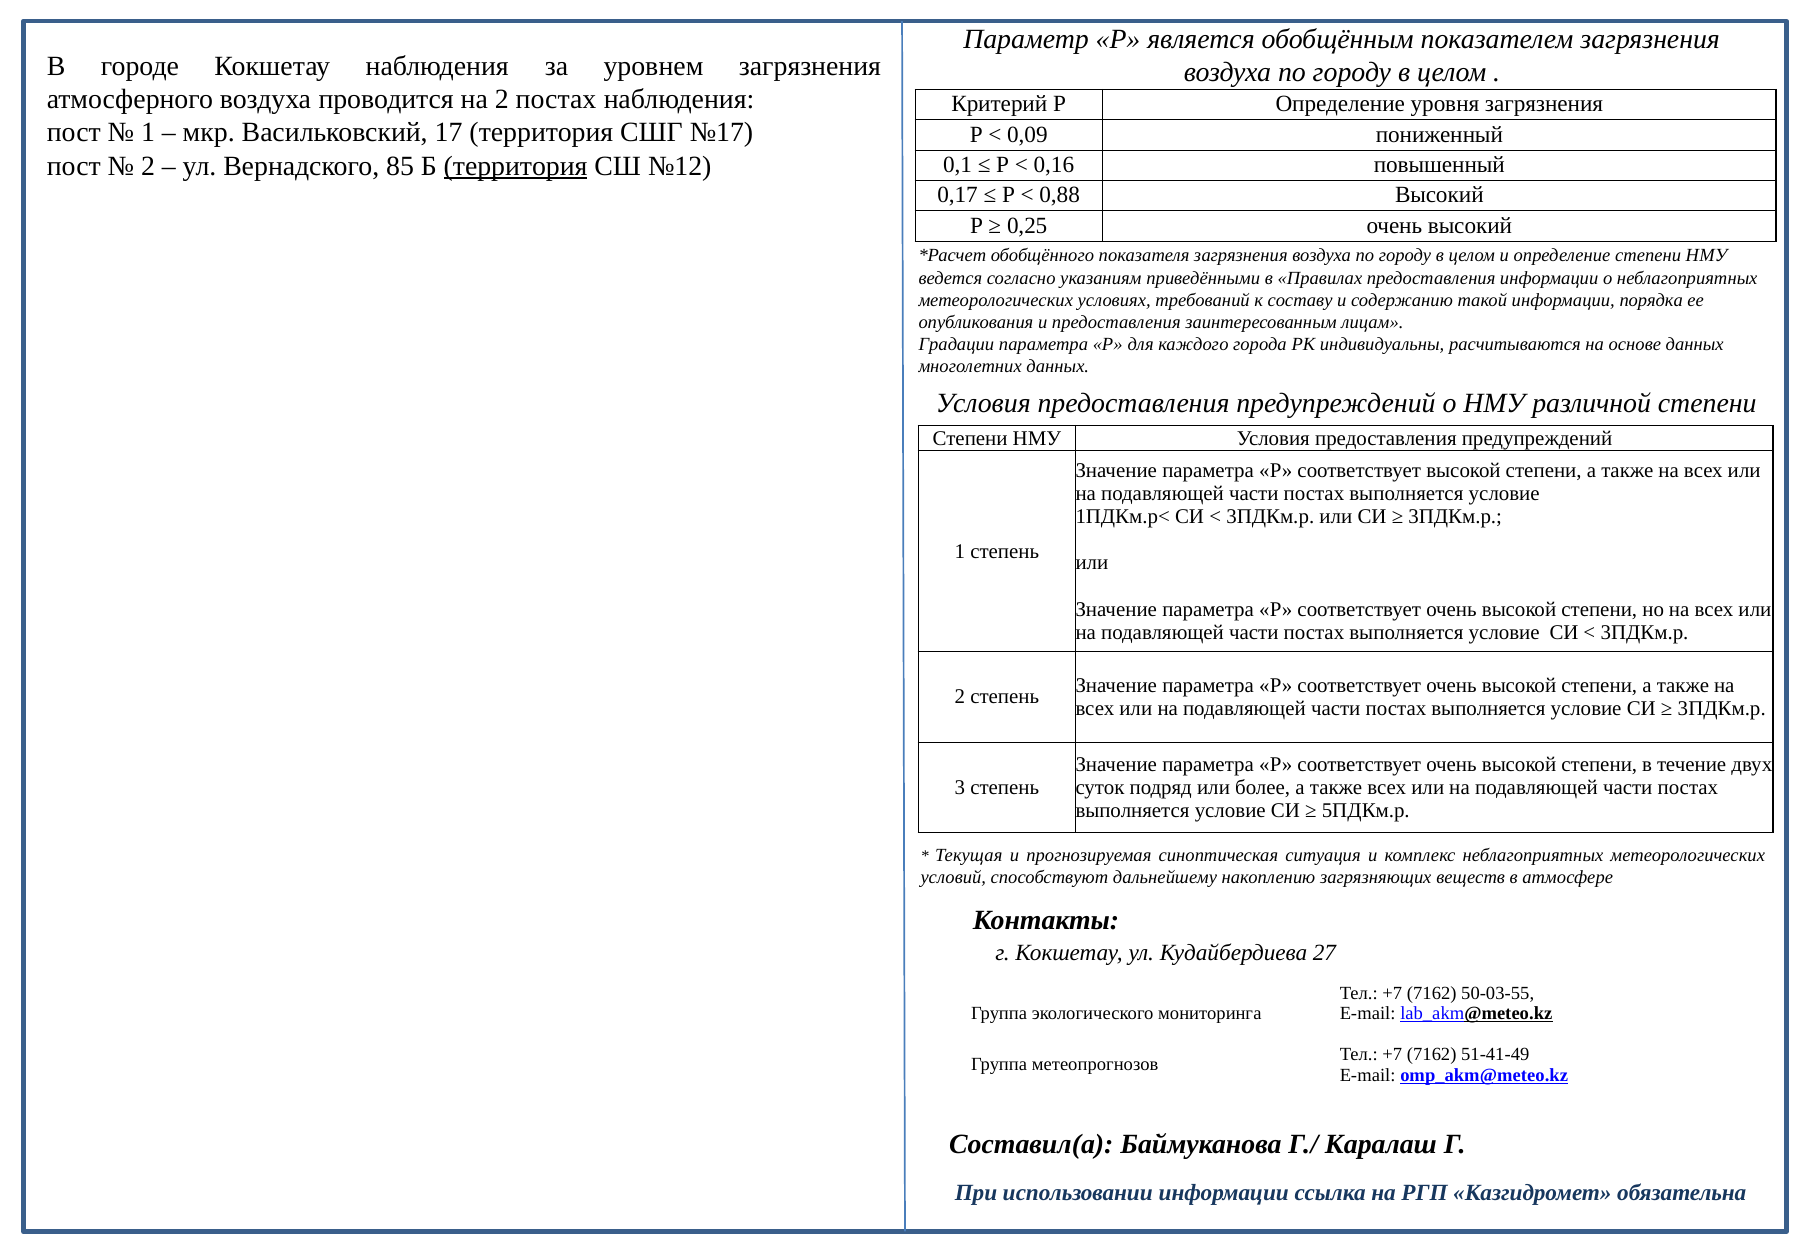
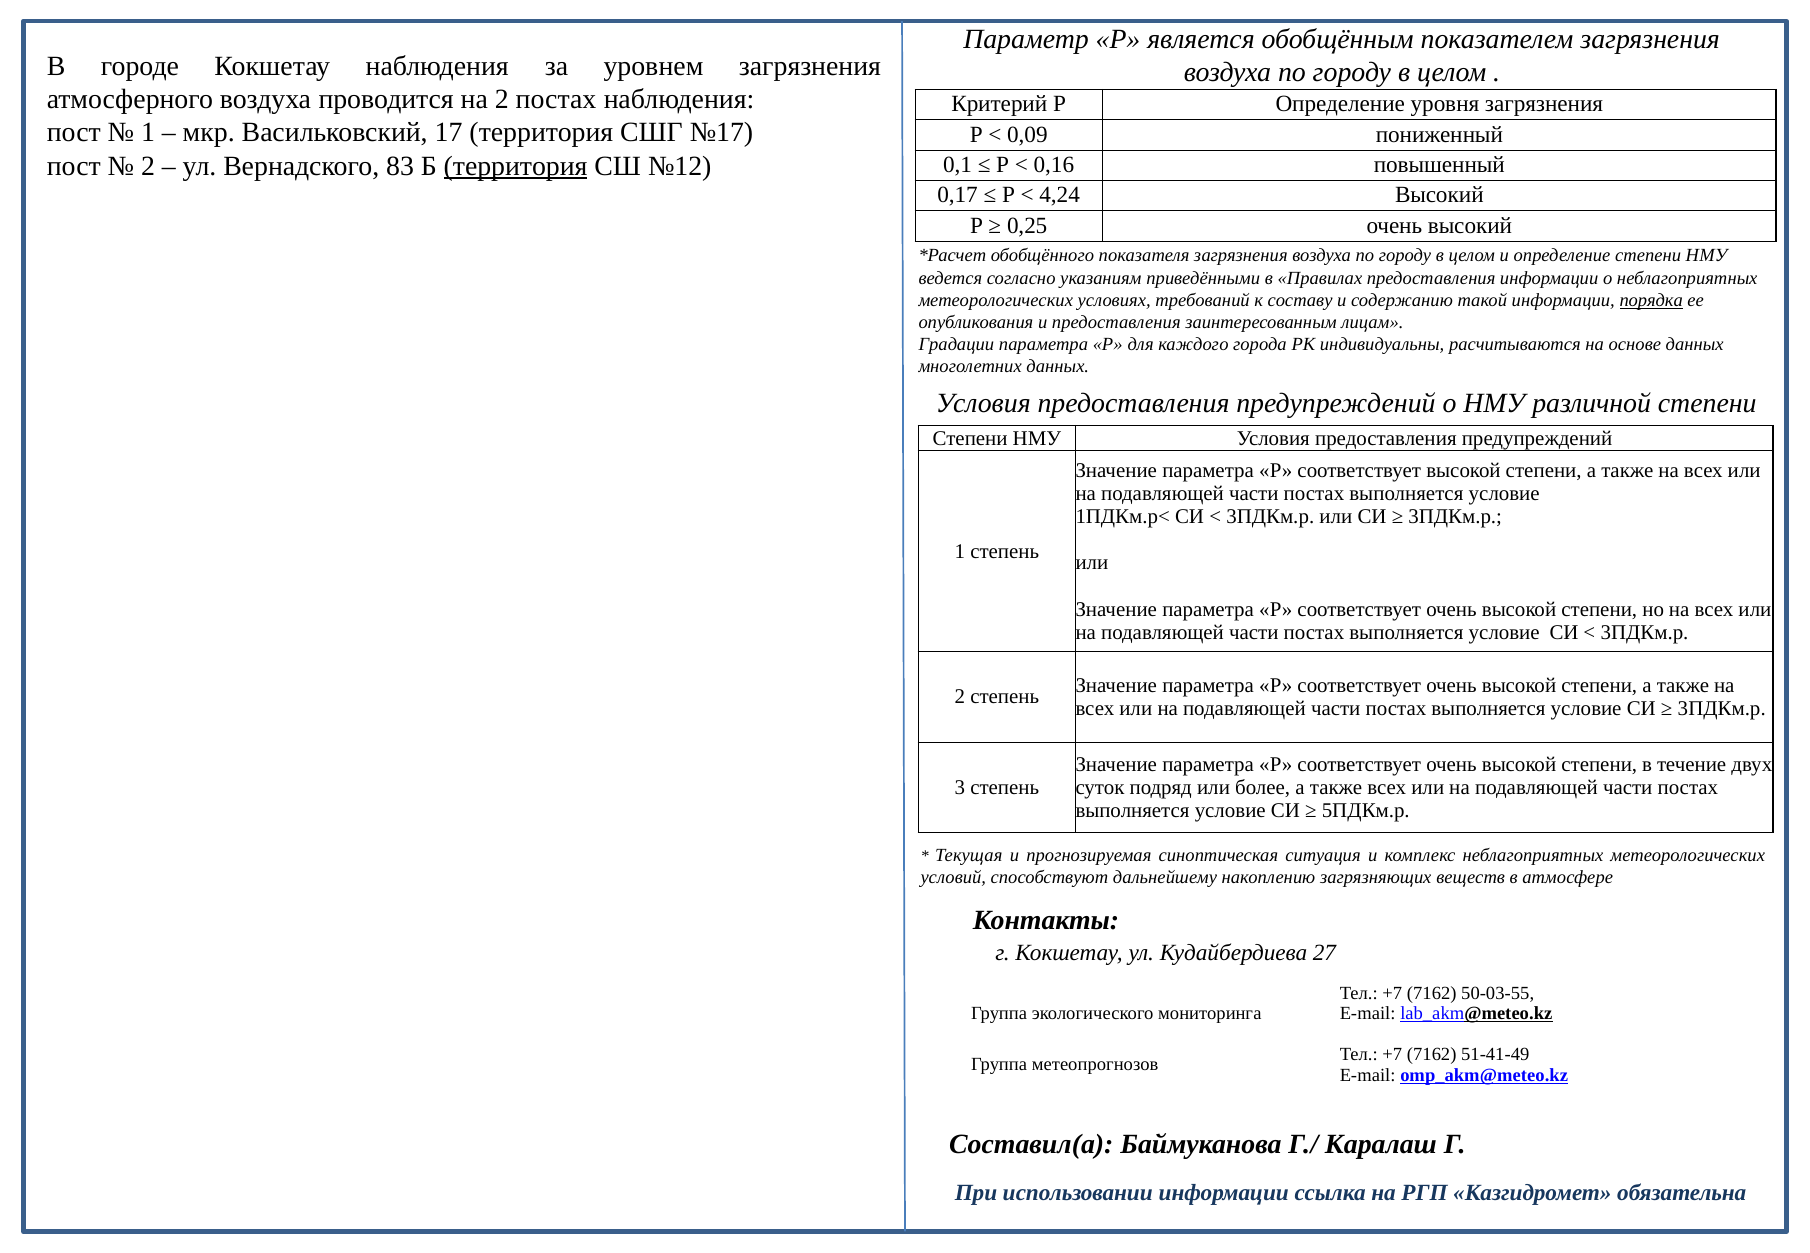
85: 85 -> 83
0,88: 0,88 -> 4,24
порядка underline: none -> present
